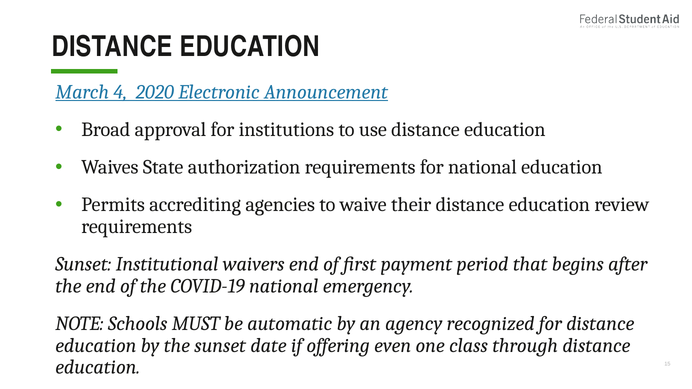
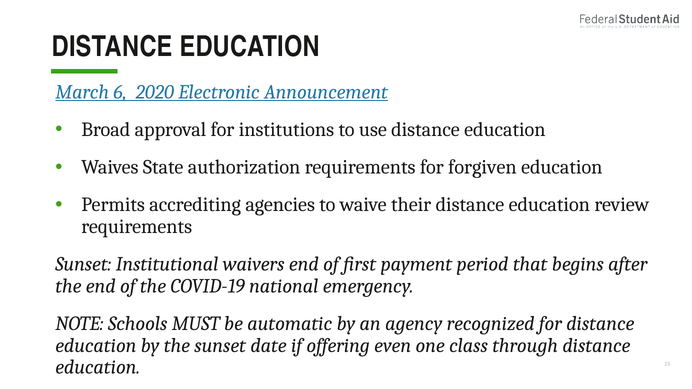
4: 4 -> 6
for national: national -> forgiven
